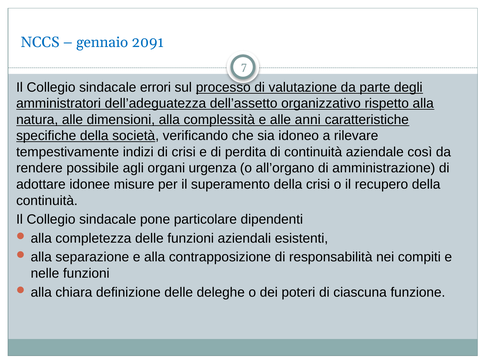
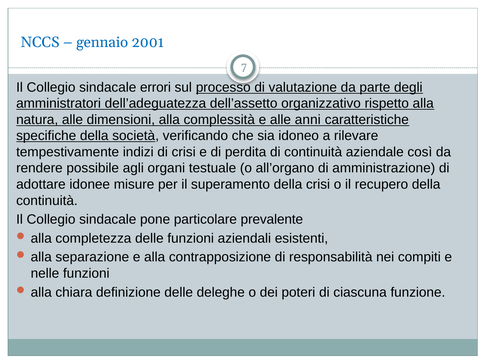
2091: 2091 -> 2001
urgenza: urgenza -> testuale
dipendenti: dipendenti -> prevalente
